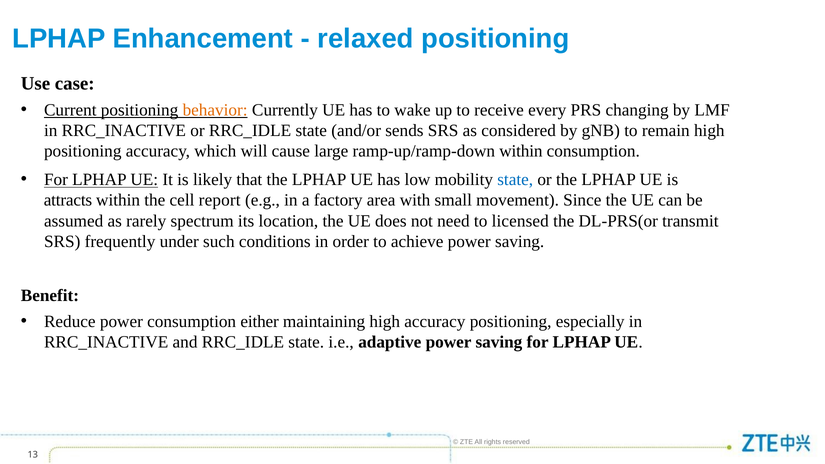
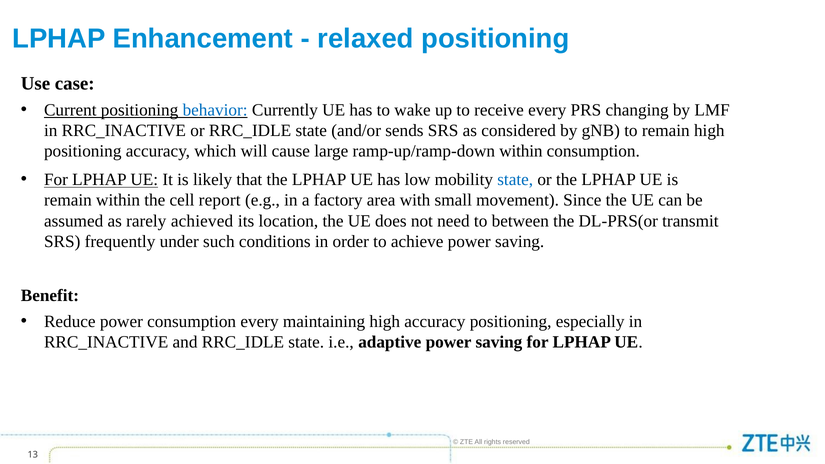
behavior colour: orange -> blue
attracts at (68, 200): attracts -> remain
spectrum: spectrum -> achieved
licensed: licensed -> between
consumption either: either -> every
